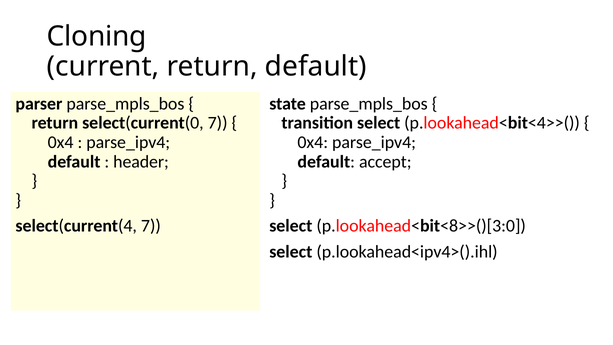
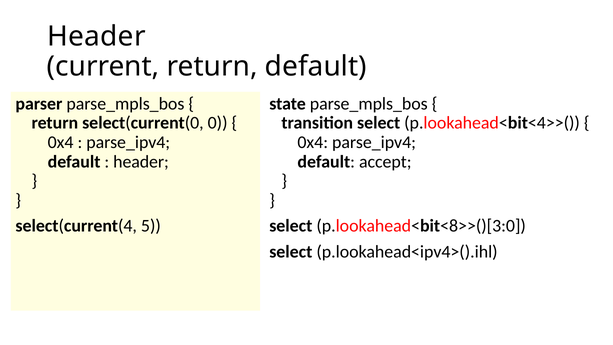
Cloning at (97, 36): Cloning -> Header
select(current(0 7: 7 -> 0
select(current(4 7: 7 -> 5
